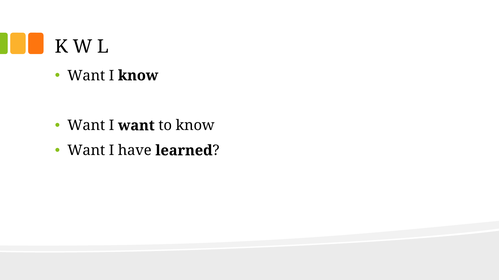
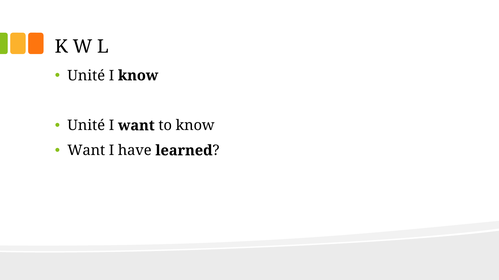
Want at (86, 76): Want -> Unité
Want at (86, 126): Want -> Unité
